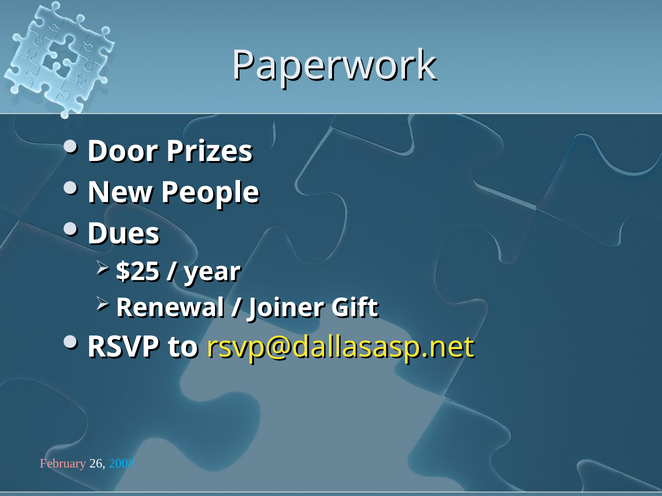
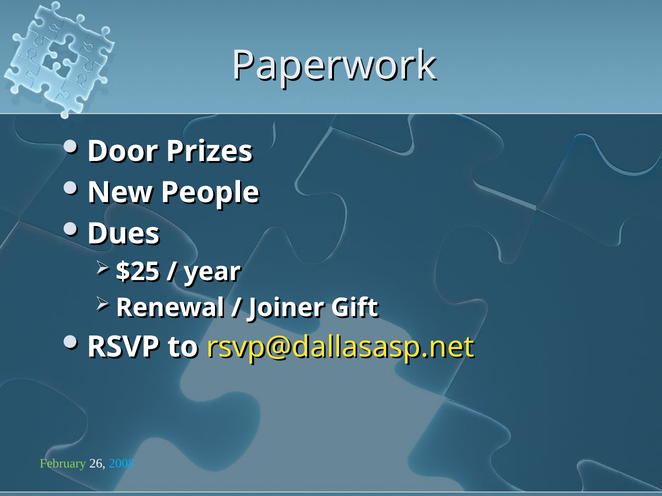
February colour: pink -> light green
